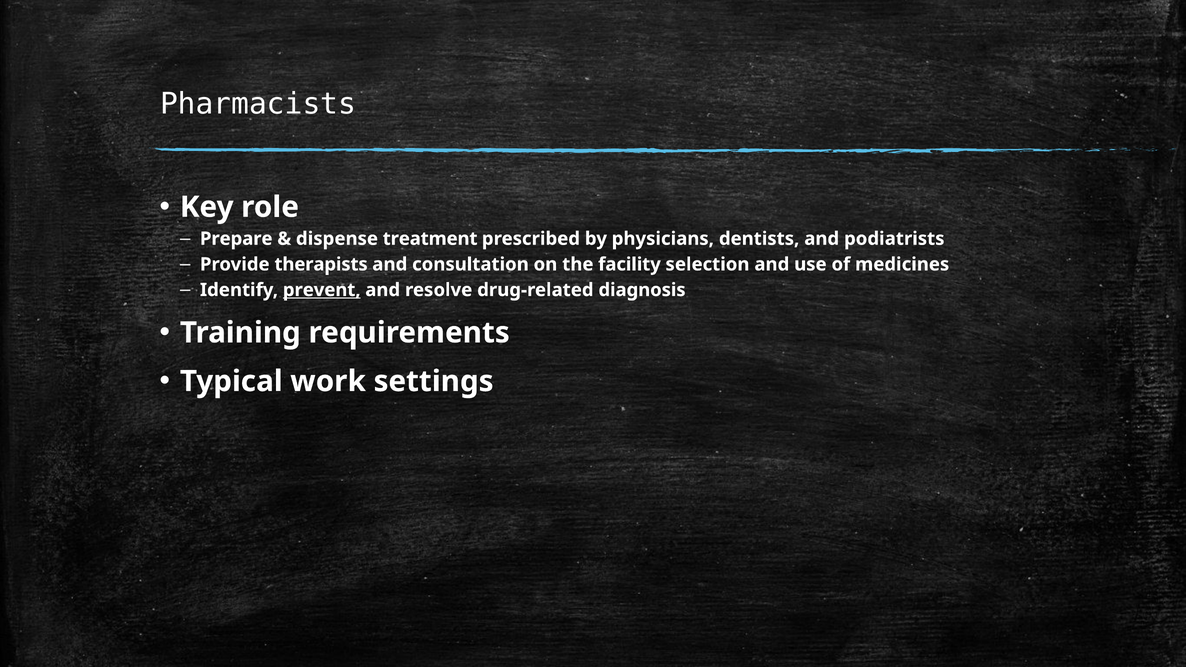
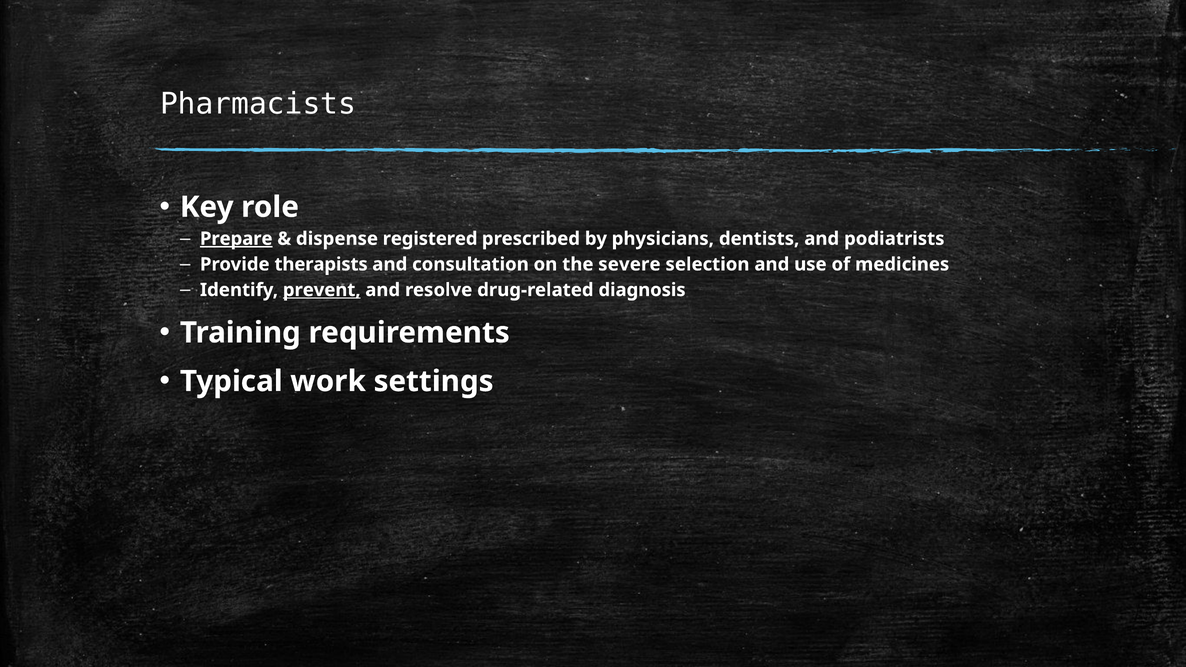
Prepare underline: none -> present
treatment: treatment -> registered
facility: facility -> severe
